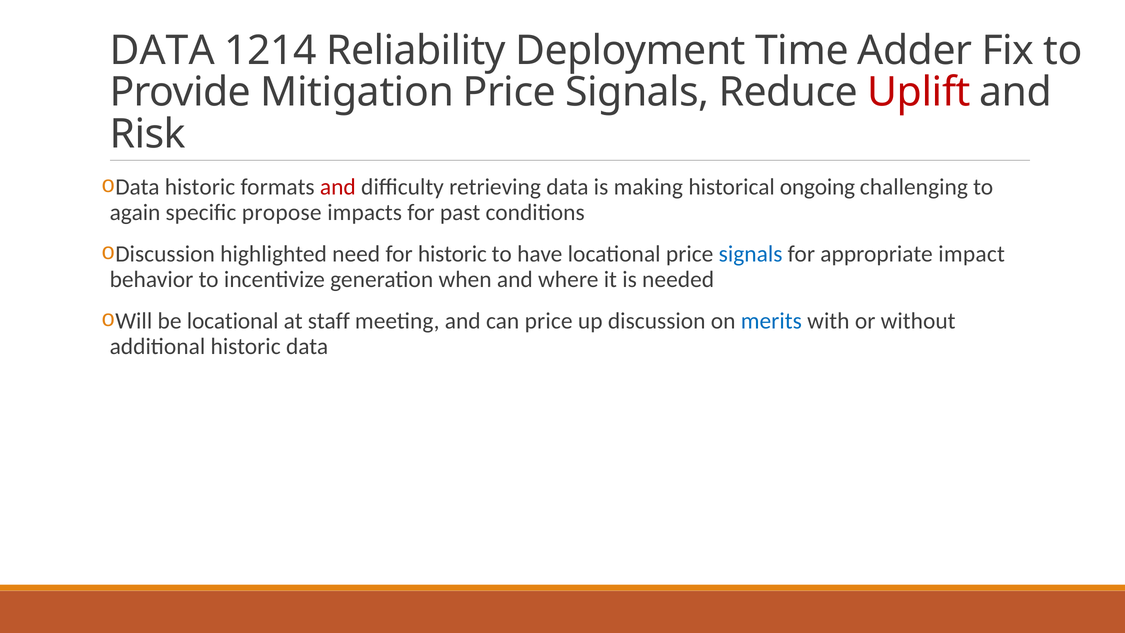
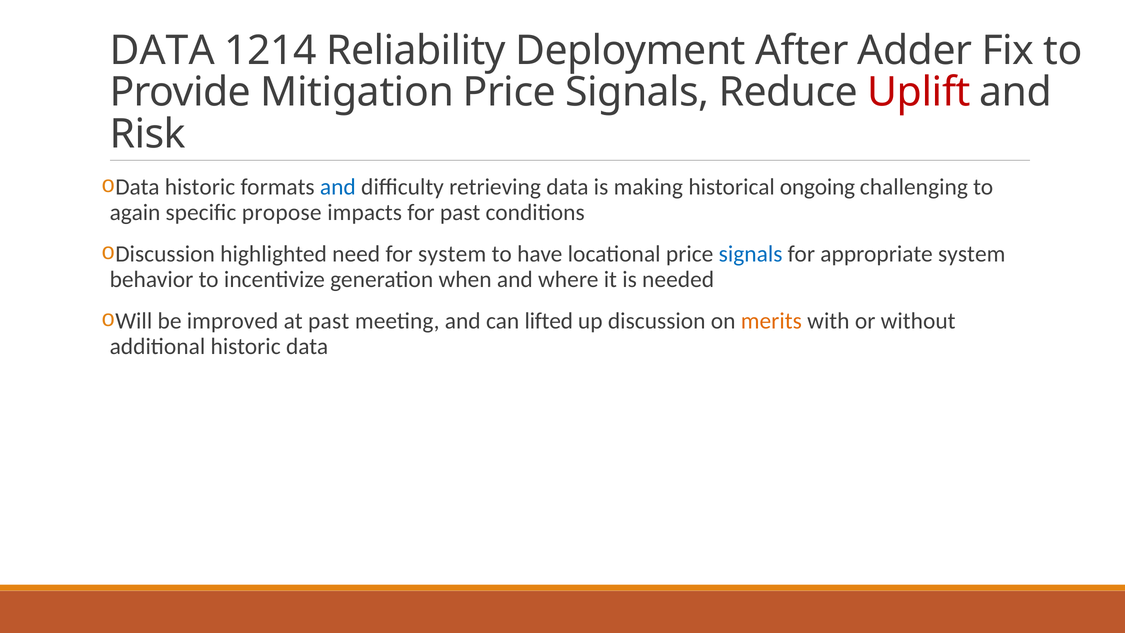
Time: Time -> After
and at (338, 187) colour: red -> blue
for historic: historic -> system
appropriate impact: impact -> system
be locational: locational -> improved
at staff: staff -> past
can price: price -> lifted
merits colour: blue -> orange
